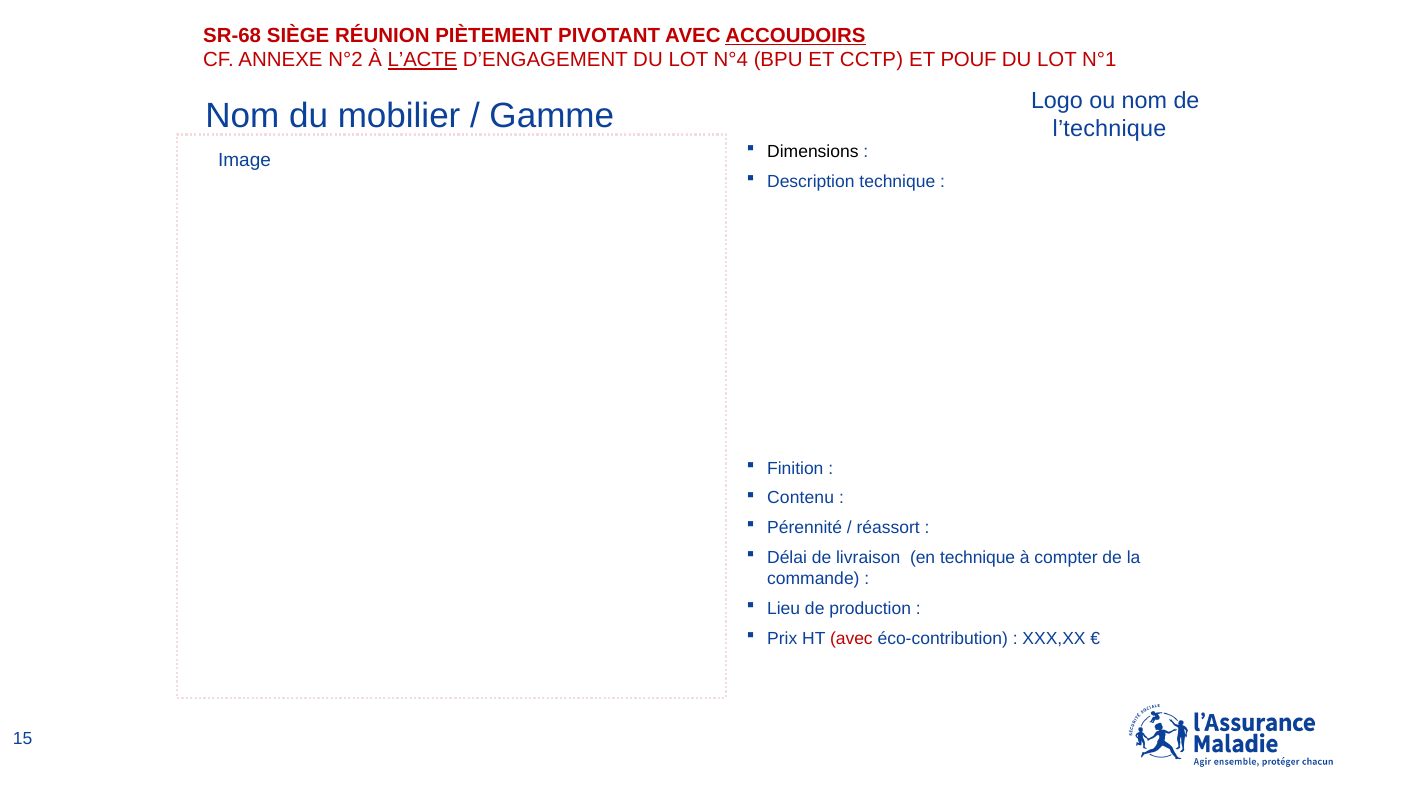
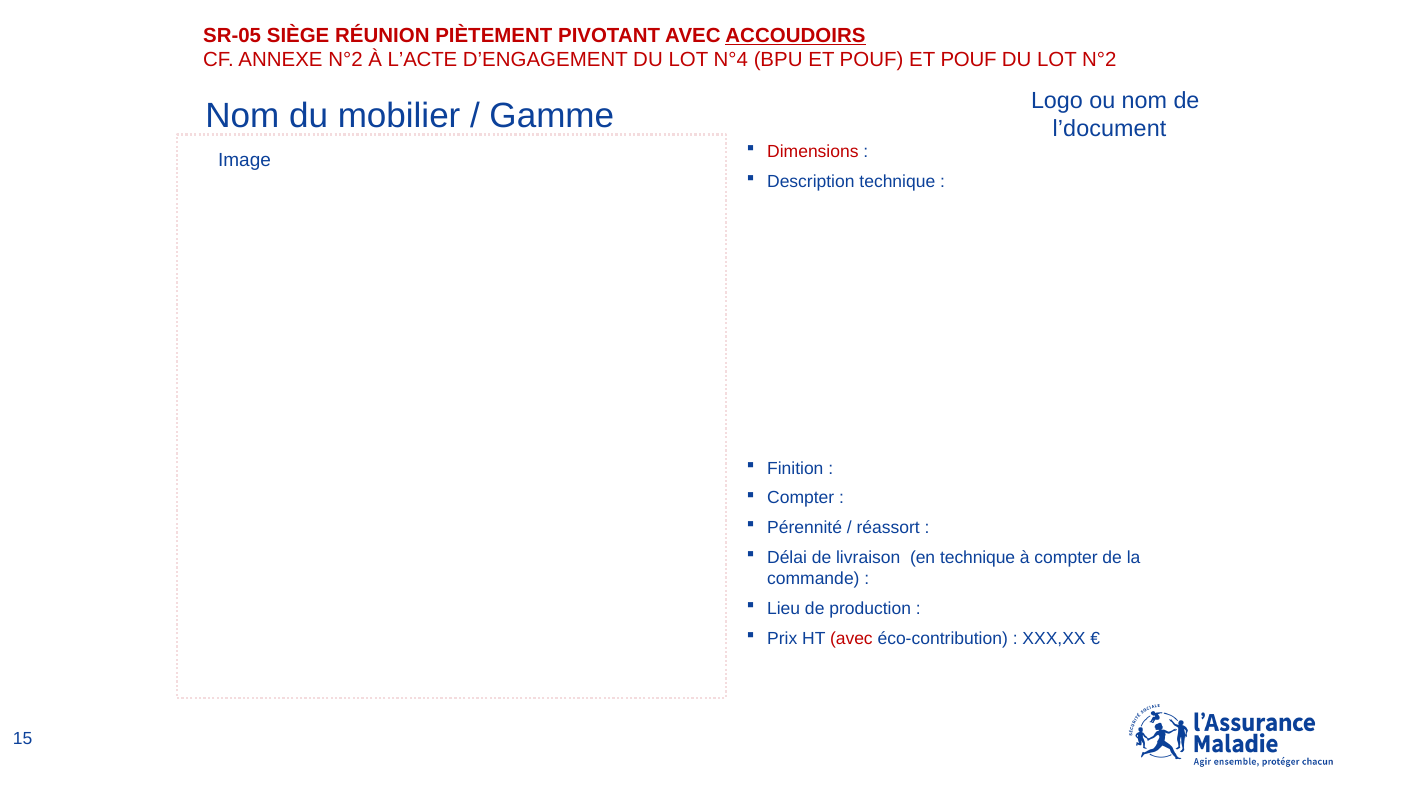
SR-68: SR-68 -> SR-05
L’ACTE underline: present -> none
BPU ET CCTP: CCTP -> POUF
LOT N°1: N°1 -> N°2
l’technique: l’technique -> l’document
Dimensions colour: black -> red
Contenu at (801, 499): Contenu -> Compter
